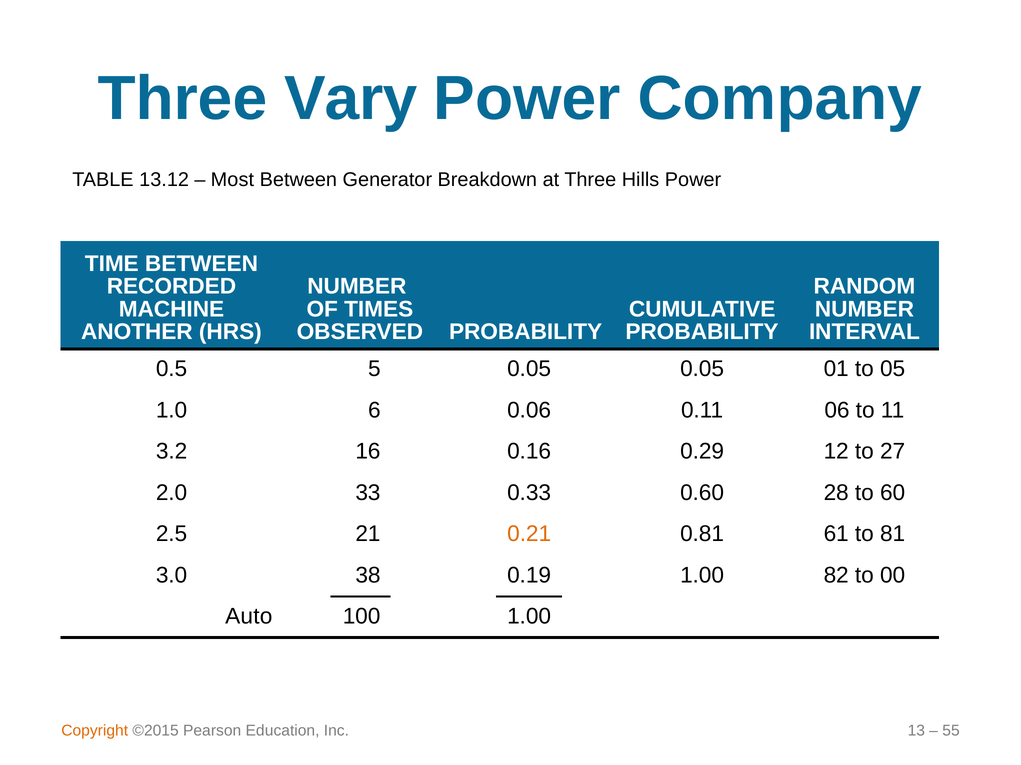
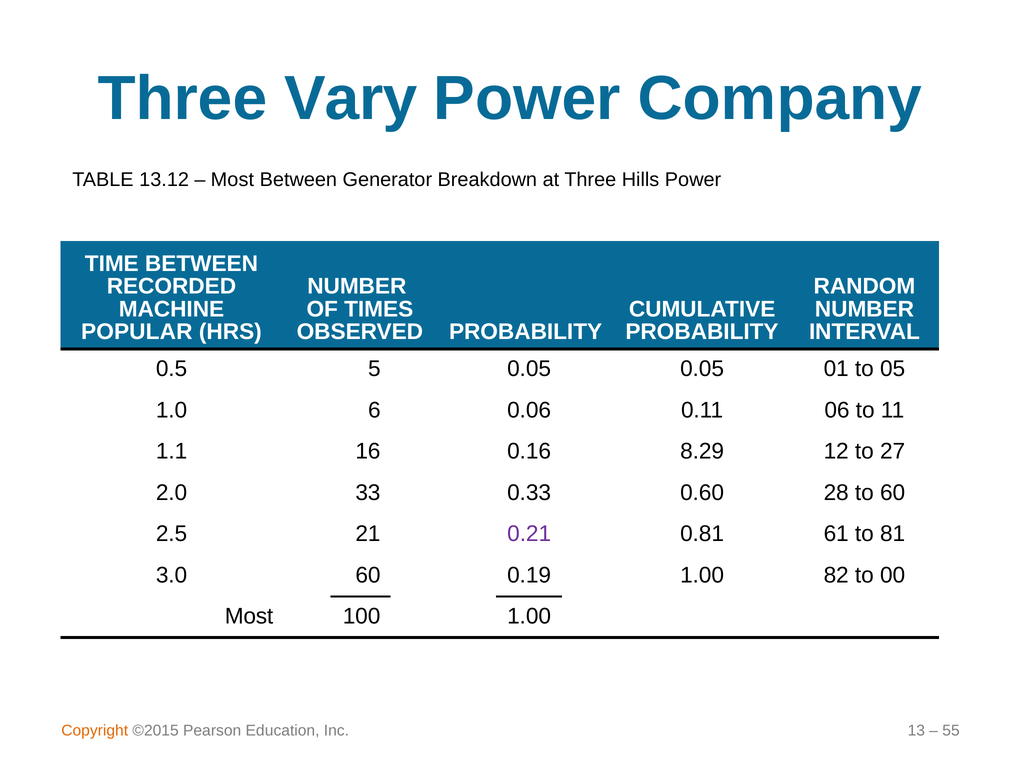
ANOTHER: ANOTHER -> POPULAR
3.2: 3.2 -> 1.1
0.29: 0.29 -> 8.29
0.21 colour: orange -> purple
3.0 38: 38 -> 60
Auto at (249, 617): Auto -> Most
